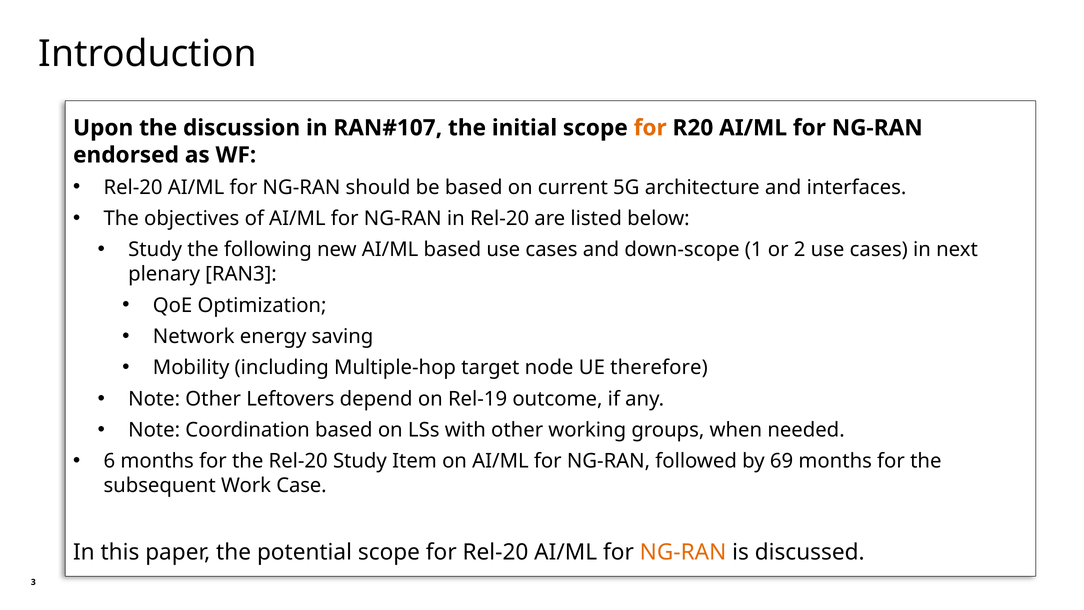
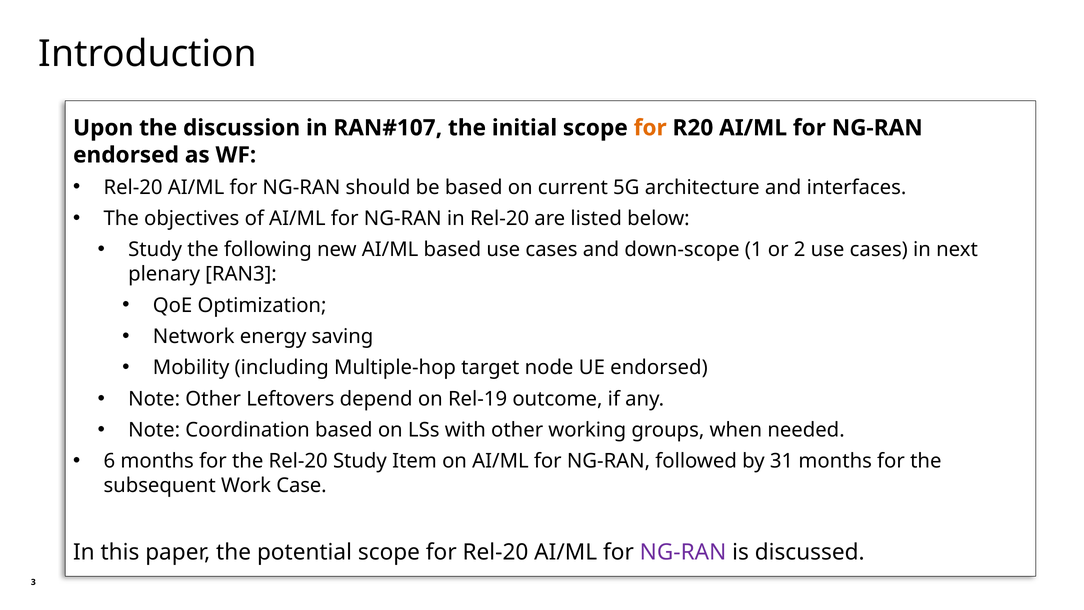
UE therefore: therefore -> endorsed
69: 69 -> 31
NG-RAN at (683, 552) colour: orange -> purple
